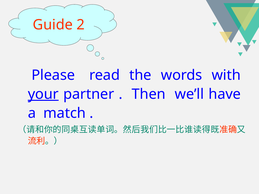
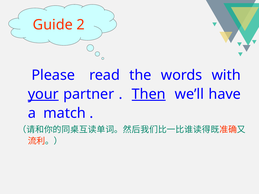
Then underline: none -> present
